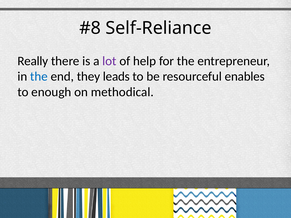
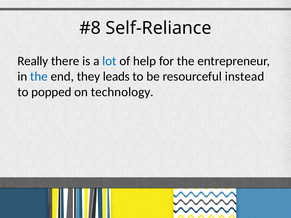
lot colour: purple -> blue
enables: enables -> instead
enough: enough -> popped
methodical: methodical -> technology
